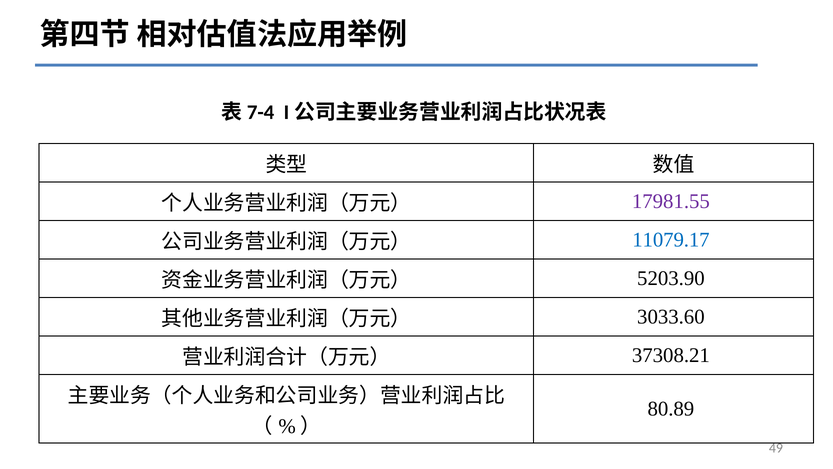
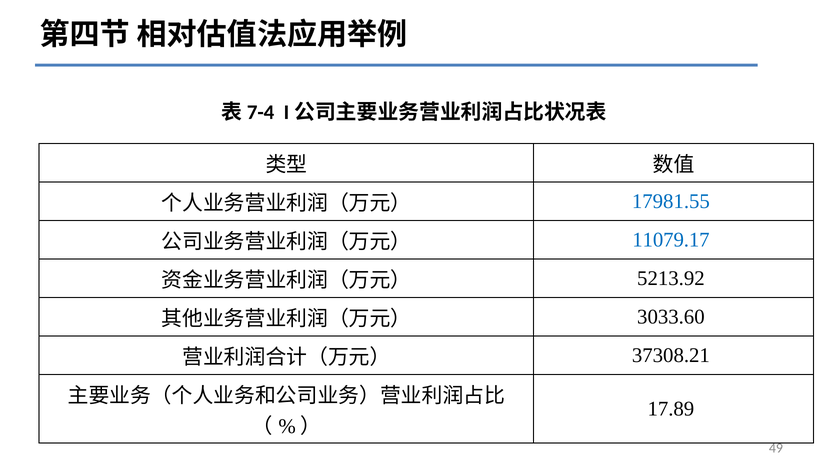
17981.55 colour: purple -> blue
5203.90: 5203.90 -> 5213.92
80.89: 80.89 -> 17.89
